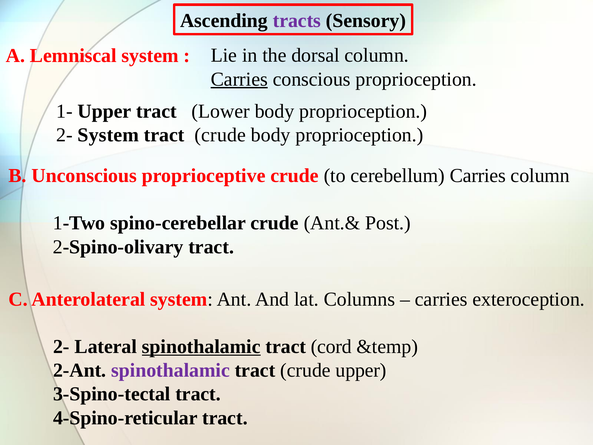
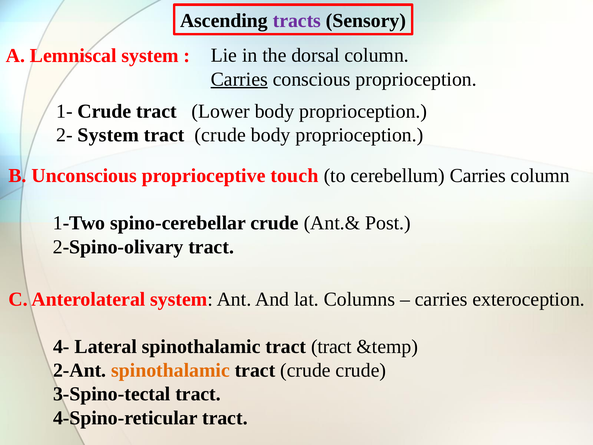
1- Upper: Upper -> Crude
proprioceptive crude: crude -> touch
2- at (61, 346): 2- -> 4-
spinothalamic at (201, 346) underline: present -> none
tract cord: cord -> tract
spinothalamic at (170, 370) colour: purple -> orange
crude upper: upper -> crude
